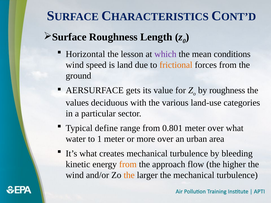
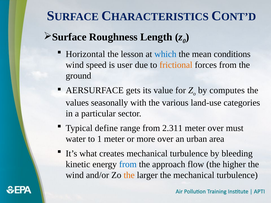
which colour: purple -> blue
land: land -> user
by roughness: roughness -> computes
deciduous: deciduous -> seasonally
0.801: 0.801 -> 2.311
over what: what -> must
from at (128, 165) colour: orange -> blue
